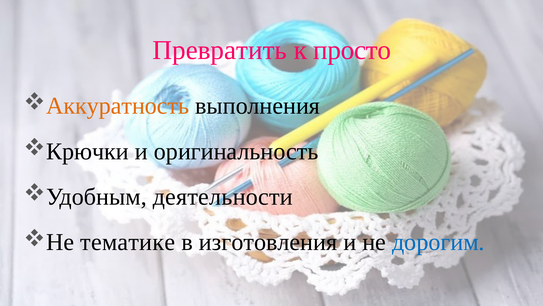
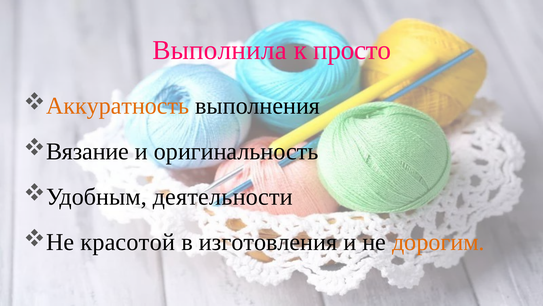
Превратить: Превратить -> Выполнила
Крючки: Крючки -> Вязание
тематике: тематике -> красотой
дорогим colour: blue -> orange
